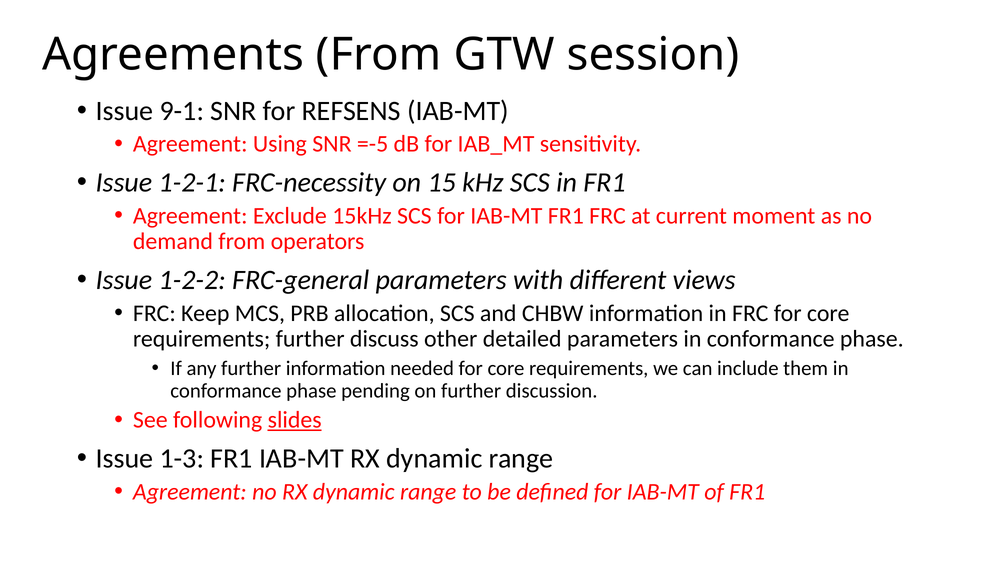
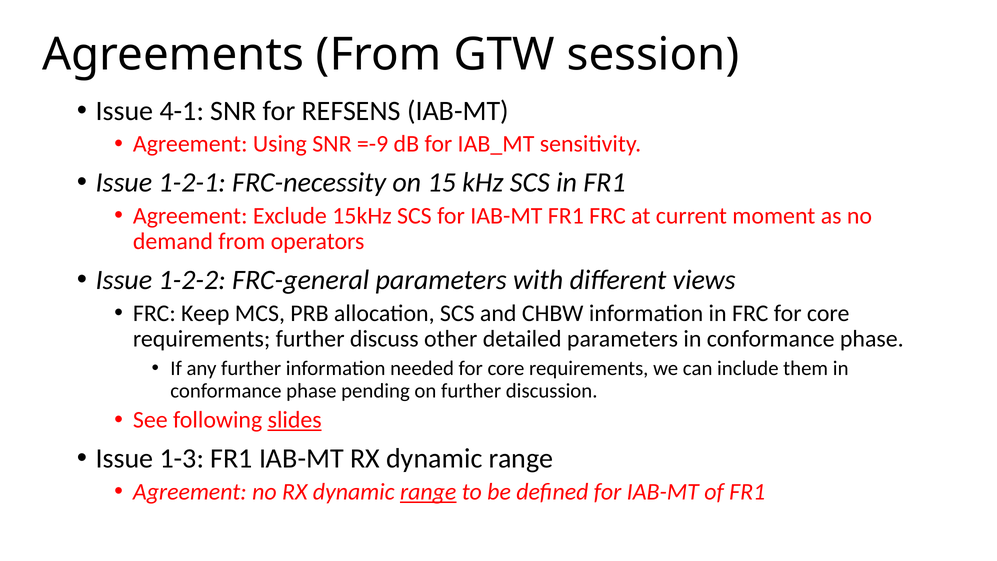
9-1: 9-1 -> 4-1
=-5: =-5 -> =-9
range at (428, 492) underline: none -> present
